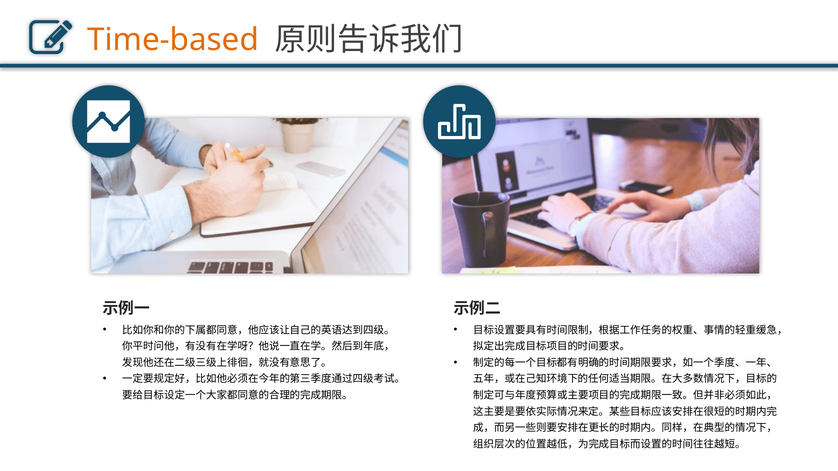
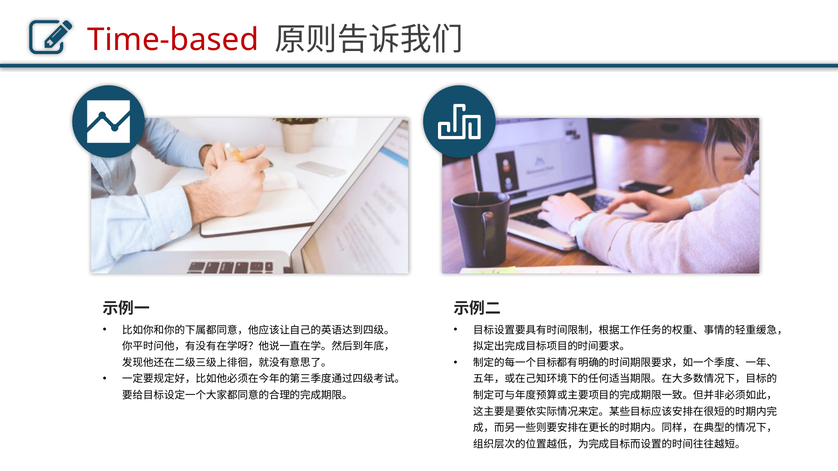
Time-based colour: orange -> red
